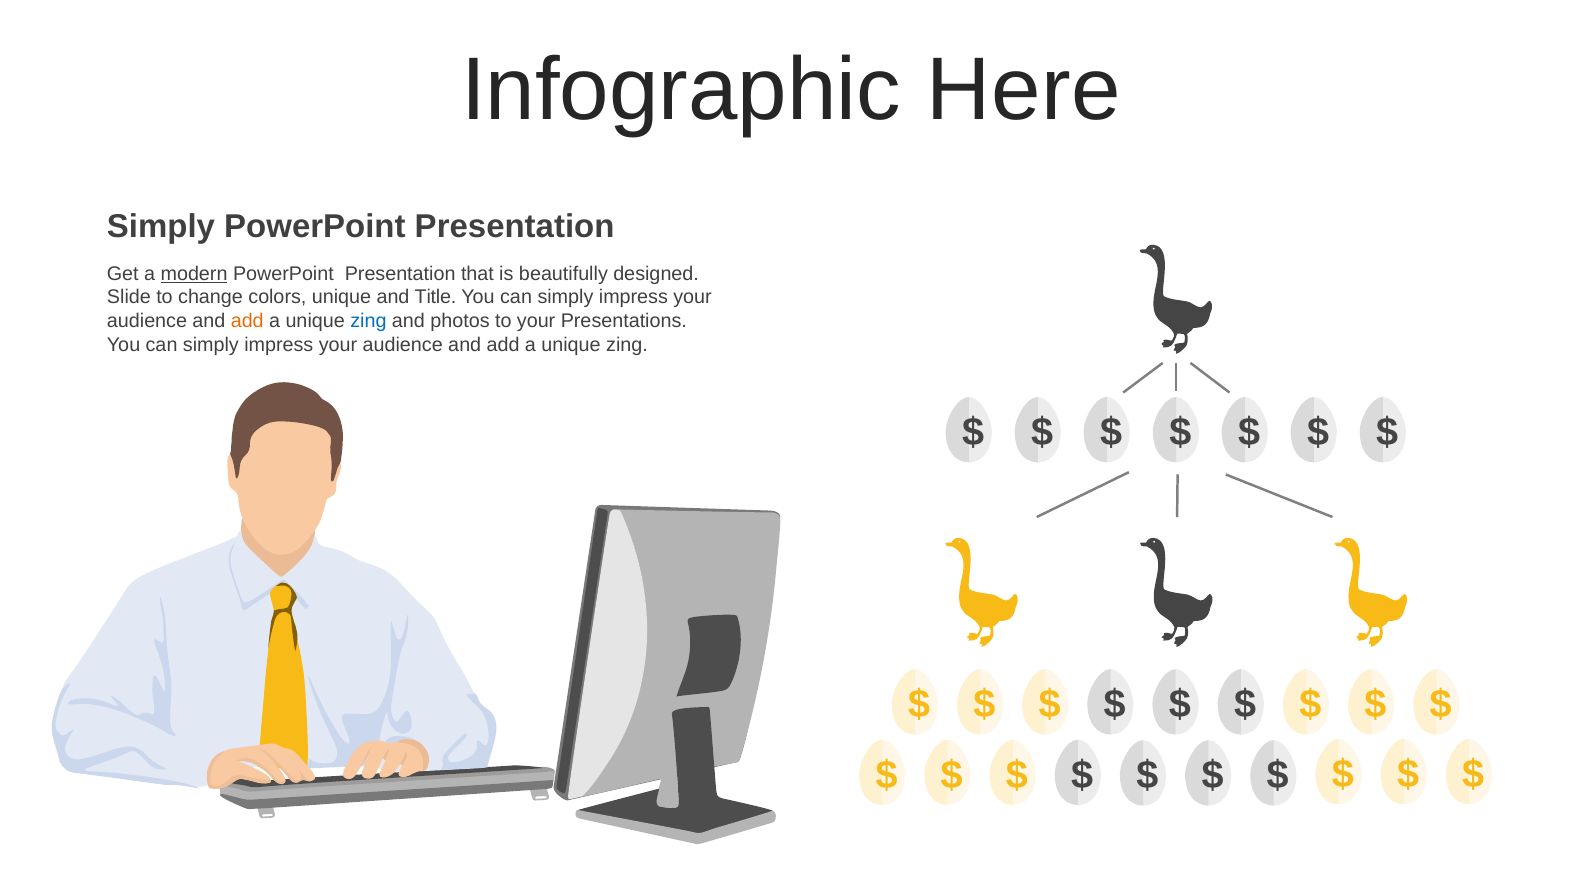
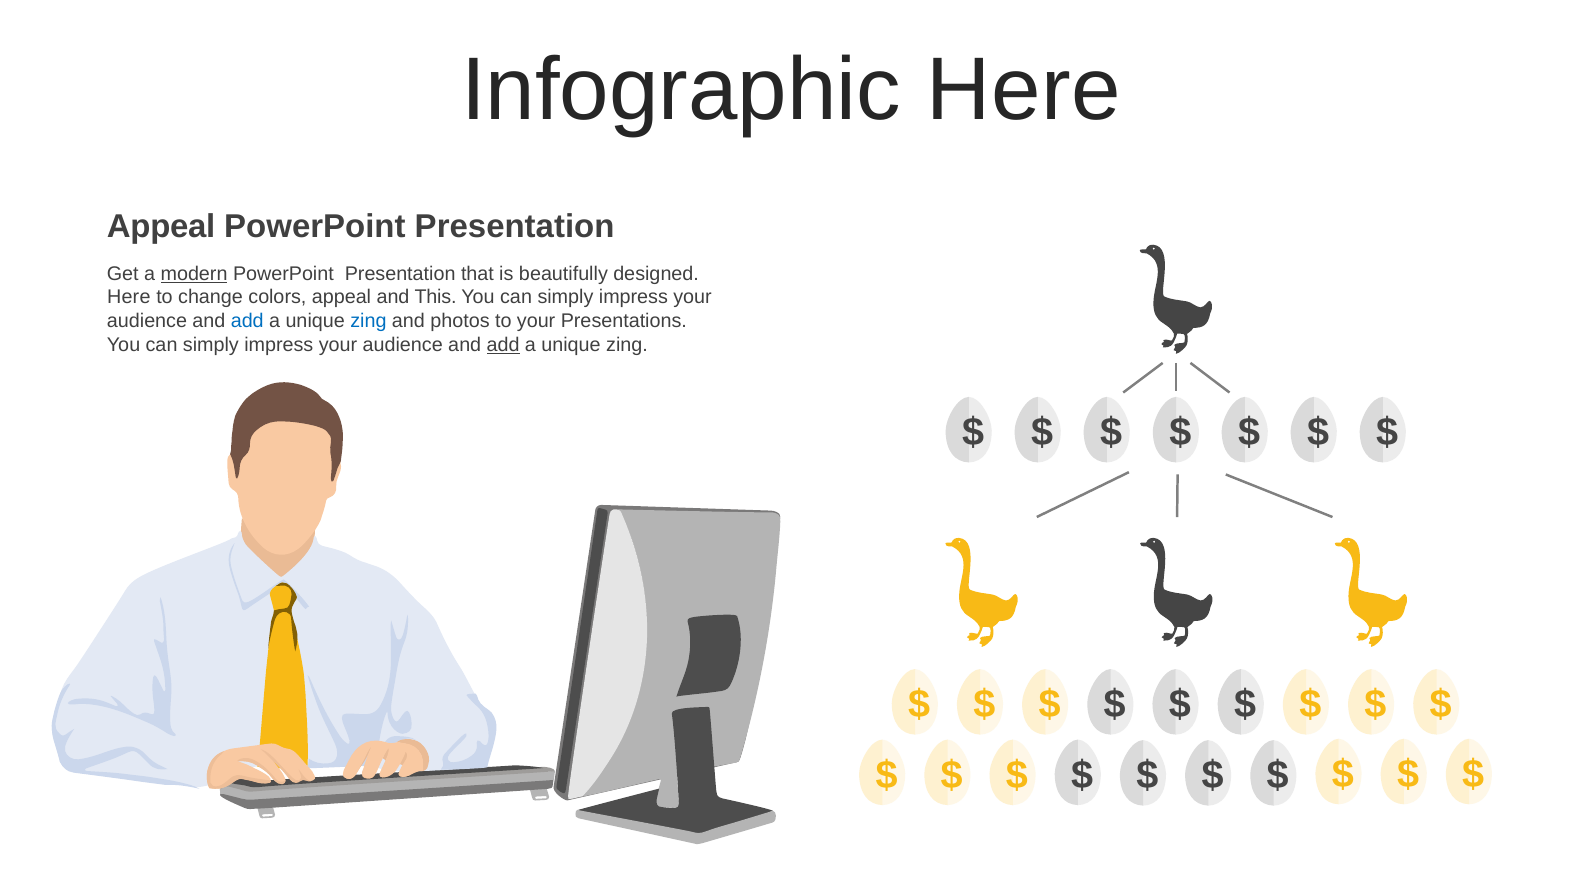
Simply at (161, 226): Simply -> Appeal
Slide at (129, 297): Slide -> Here
colors unique: unique -> appeal
Title: Title -> This
add at (247, 321) colour: orange -> blue
add at (503, 345) underline: none -> present
